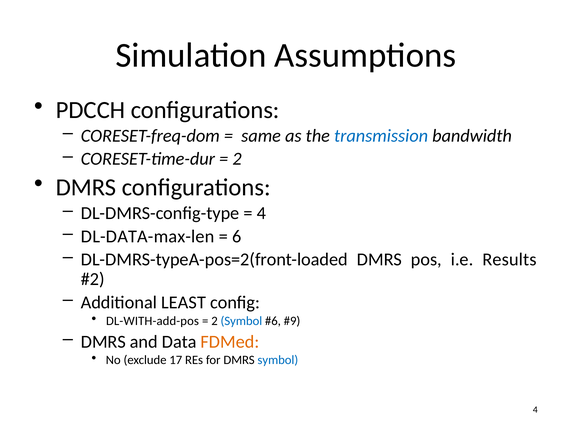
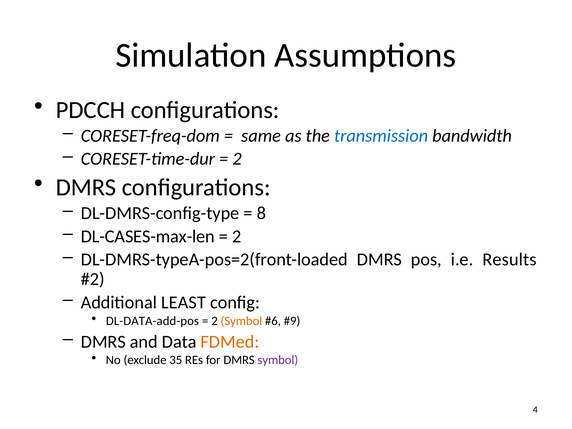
4 at (261, 213): 4 -> 8
DL-DATA-max-len: DL-DATA-max-len -> DL-CASES-max-len
6 at (237, 236): 6 -> 2
DL-WITH-add-pos: DL-WITH-add-pos -> DL-DATA-add-pos
Symbol at (241, 321) colour: blue -> orange
17: 17 -> 35
symbol at (278, 360) colour: blue -> purple
